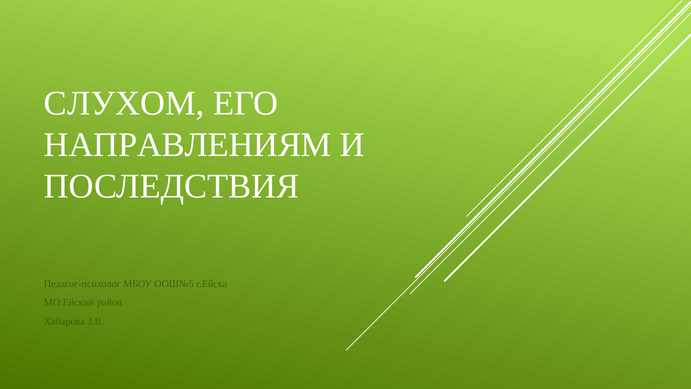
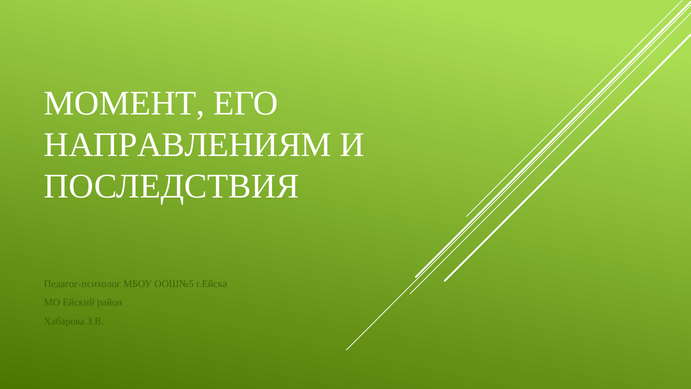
СЛУХОМ: СЛУХОМ -> МОМЕНТ
